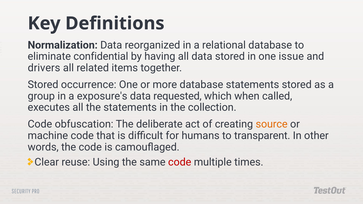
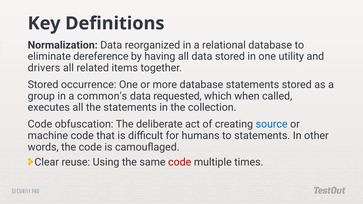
confidential: confidential -> dereference
issue: issue -> utility
exposure's: exposure's -> common's
source colour: orange -> blue
to transparent: transparent -> statements
